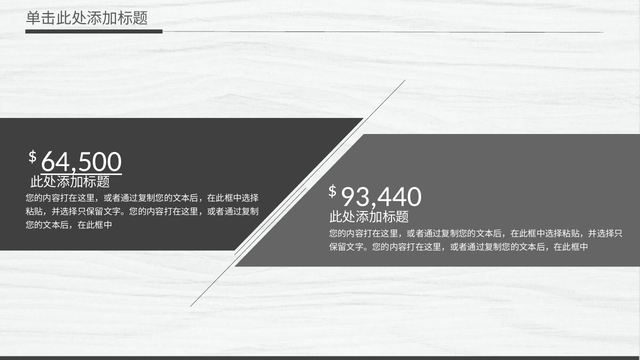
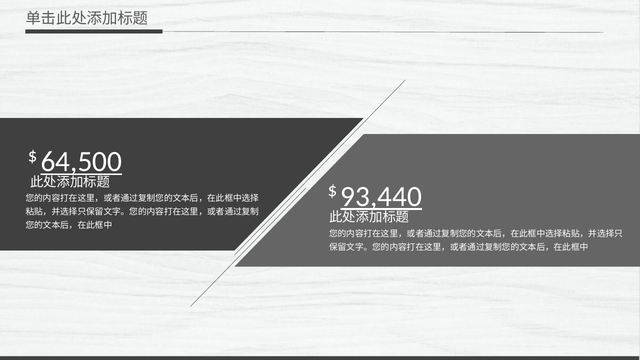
93,440 underline: none -> present
